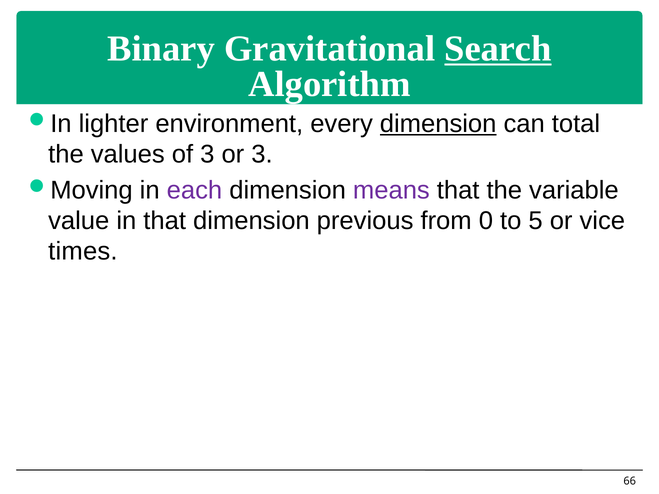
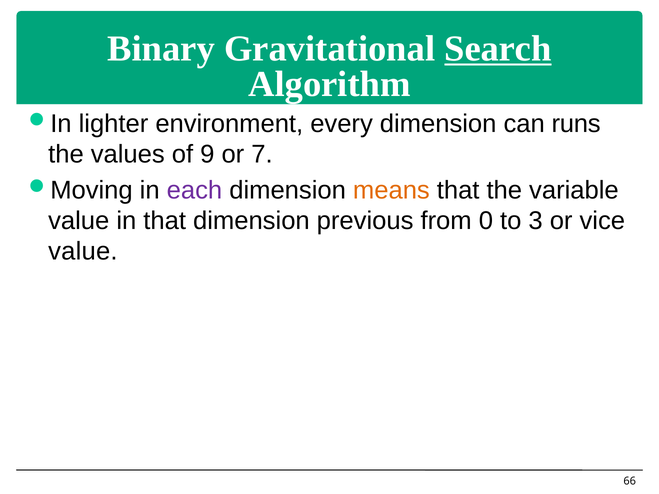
dimension at (438, 124) underline: present -> none
total: total -> runs
of 3: 3 -> 9
or 3: 3 -> 7
means colour: purple -> orange
5: 5 -> 3
times at (83, 252): times -> value
